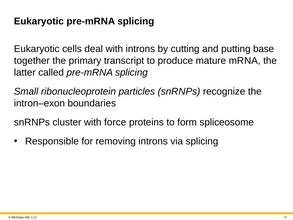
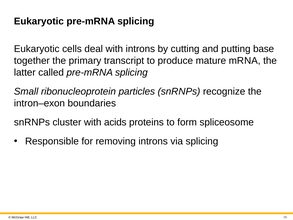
force: force -> acids
